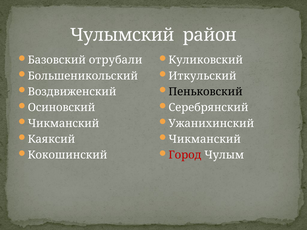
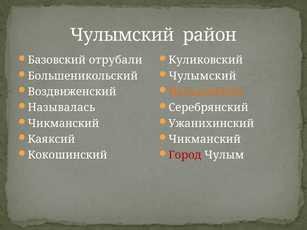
Иткульский at (203, 76): Иткульский -> Чулымский
Пеньковский colour: black -> orange
Осиновский: Осиновский -> Называлась
